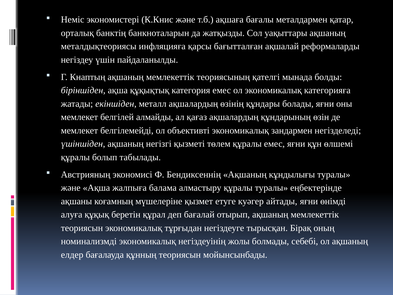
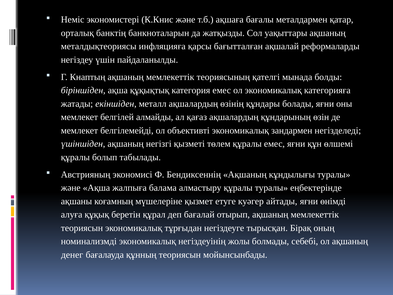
елдер: елдер -> денег
